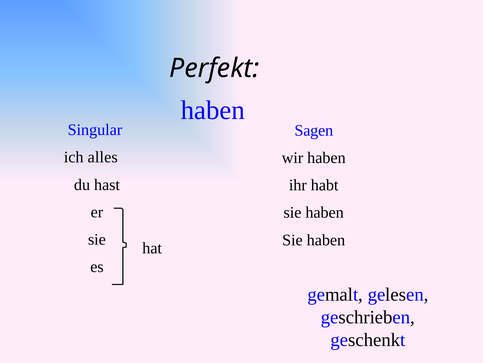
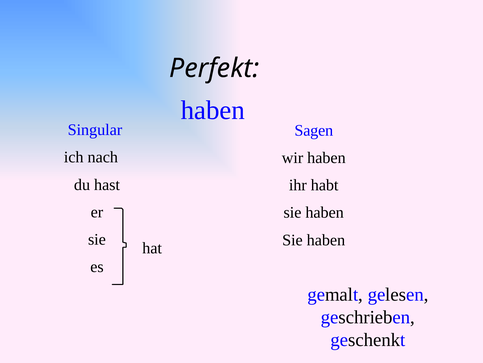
alles: alles -> nach
